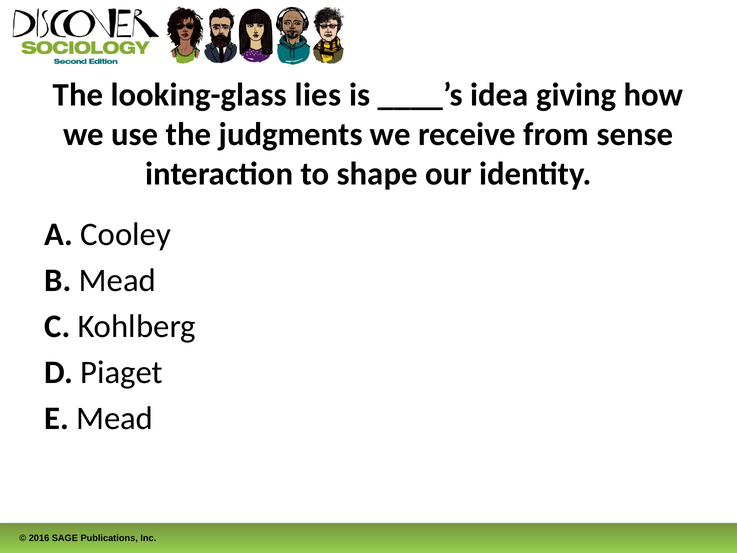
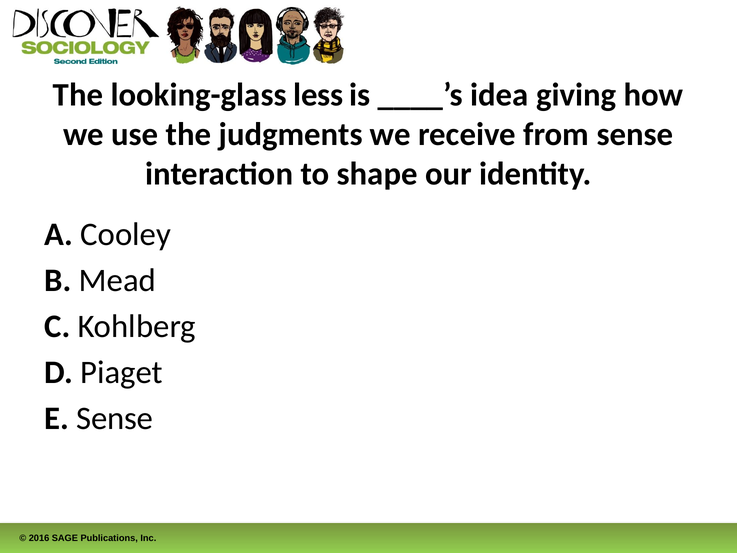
lies: lies -> less
E Mead: Mead -> Sense
